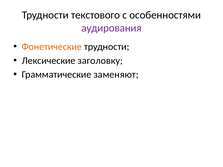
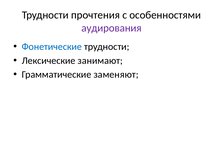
текстового: текстового -> прочтения
Фонетические colour: orange -> blue
заголовку: заголовку -> занимают
